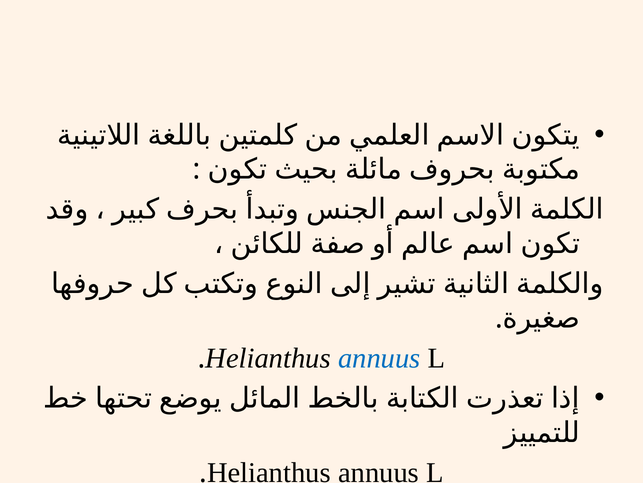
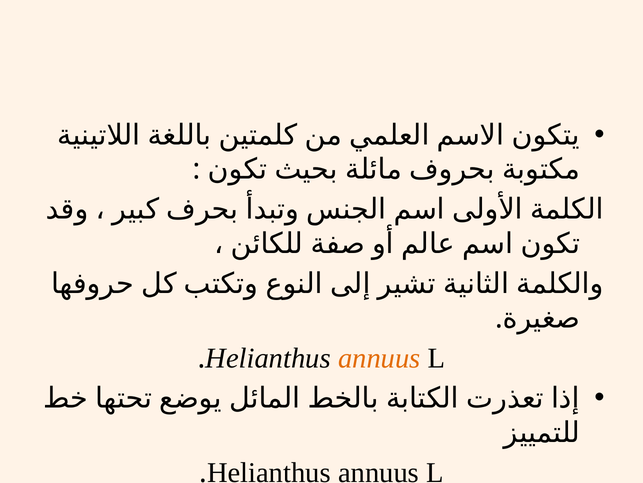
annuus at (379, 358) colour: blue -> orange
